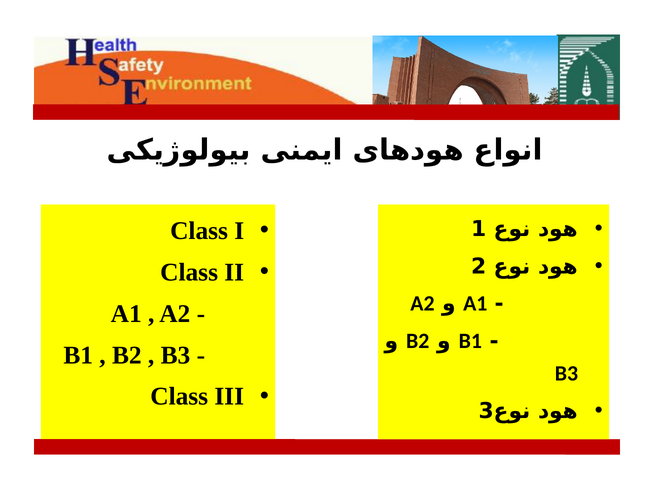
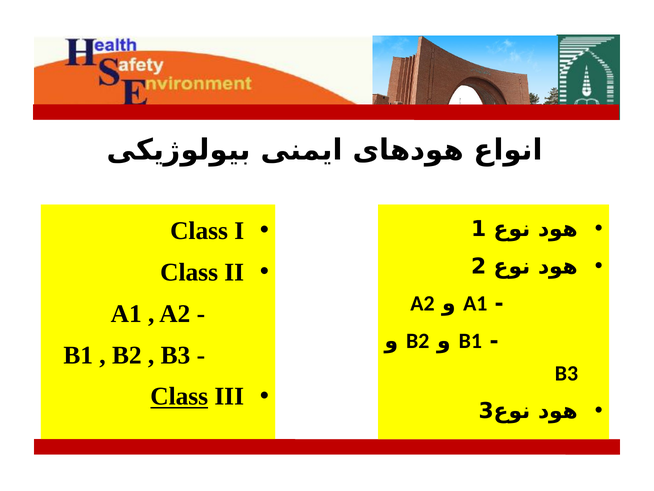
Class at (179, 396) underline: none -> present
